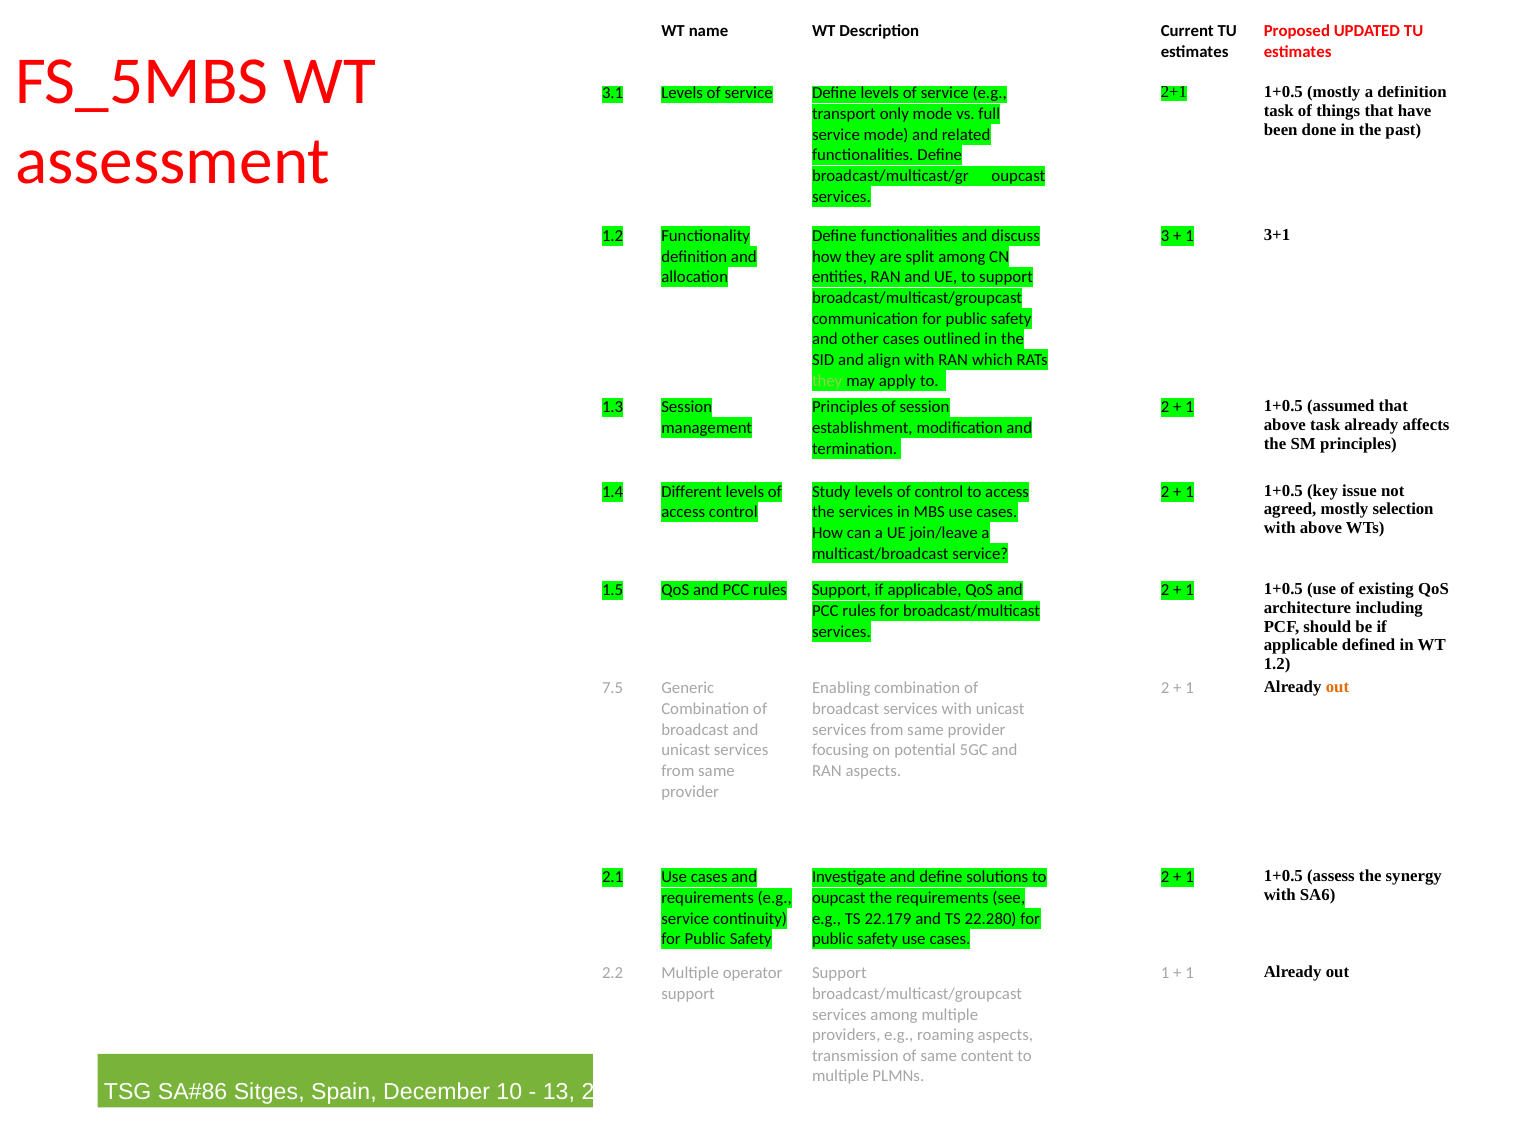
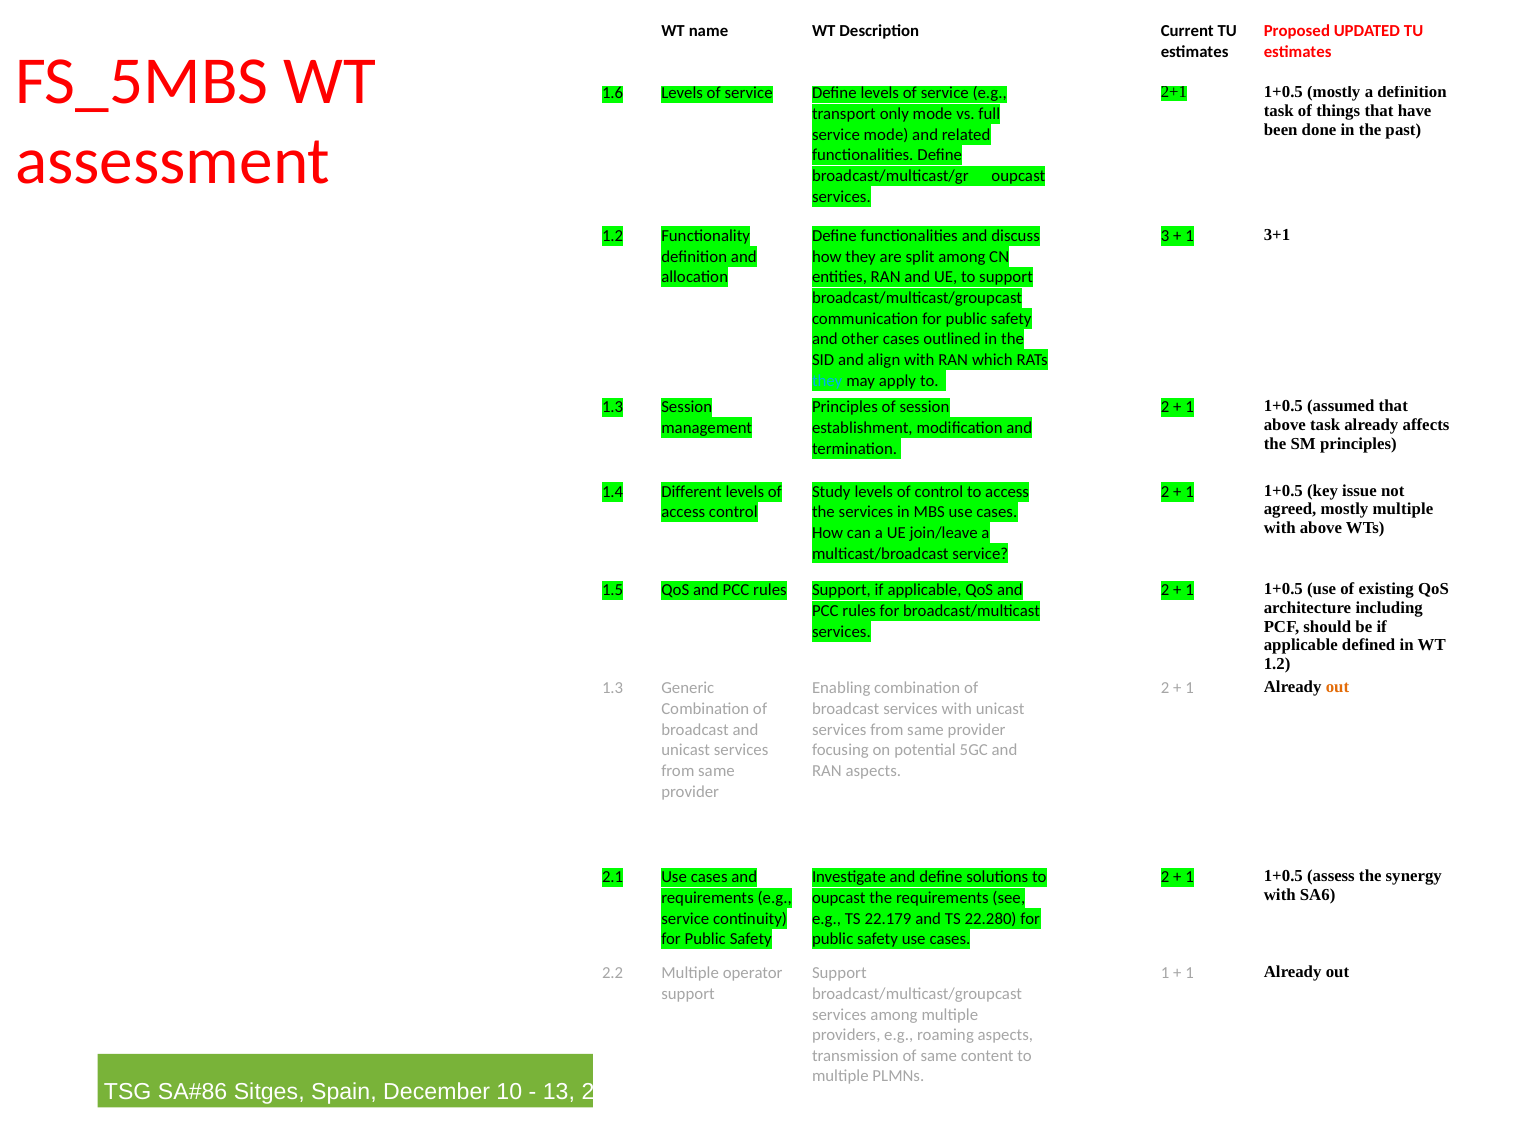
3.1: 3.1 -> 1.6
they at (827, 381) colour: light green -> light blue
mostly selection: selection -> multiple
7.5 at (613, 689): 7.5 -> 1.3
